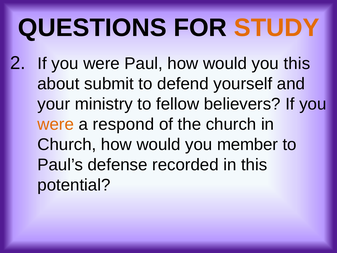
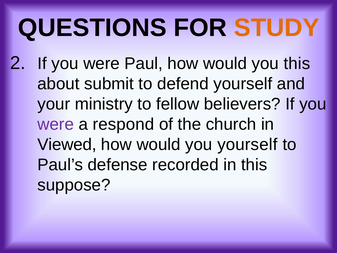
were at (56, 124) colour: orange -> purple
Church at (67, 144): Church -> Viewed
you member: member -> yourself
potential: potential -> suppose
